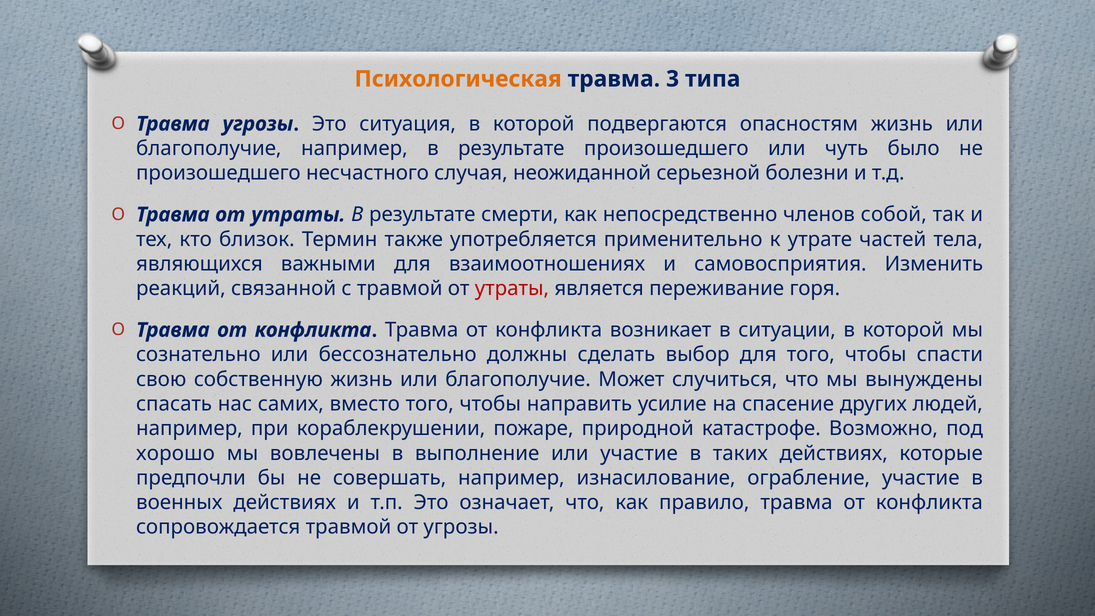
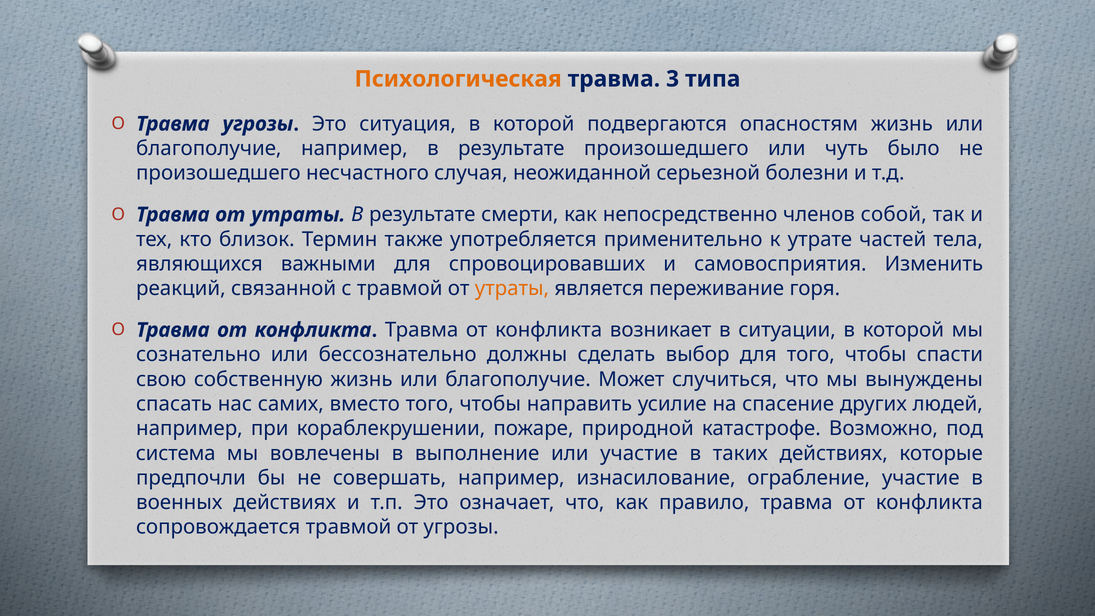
взаимоотношениях: взаимоотношениях -> спровоцировавших
утраты at (512, 289) colour: red -> orange
хорошо: хорошо -> система
